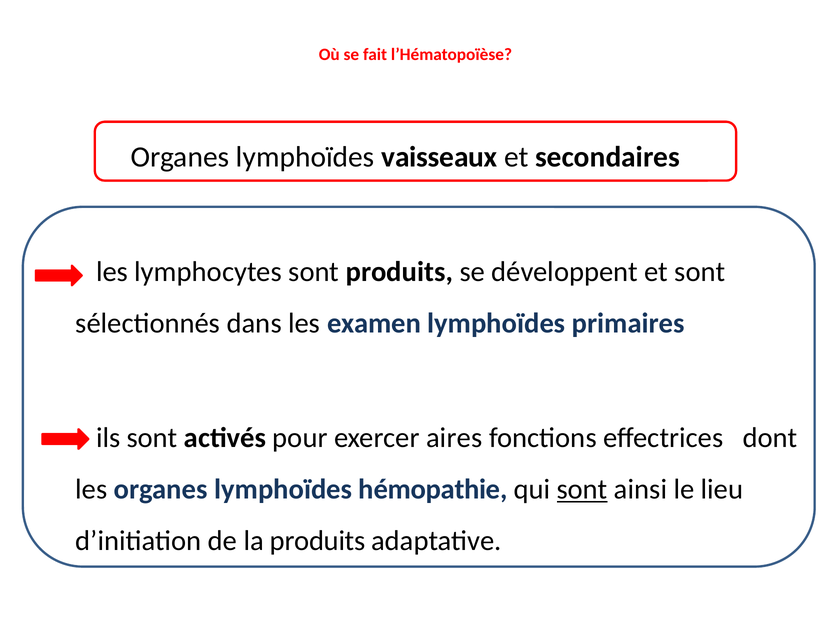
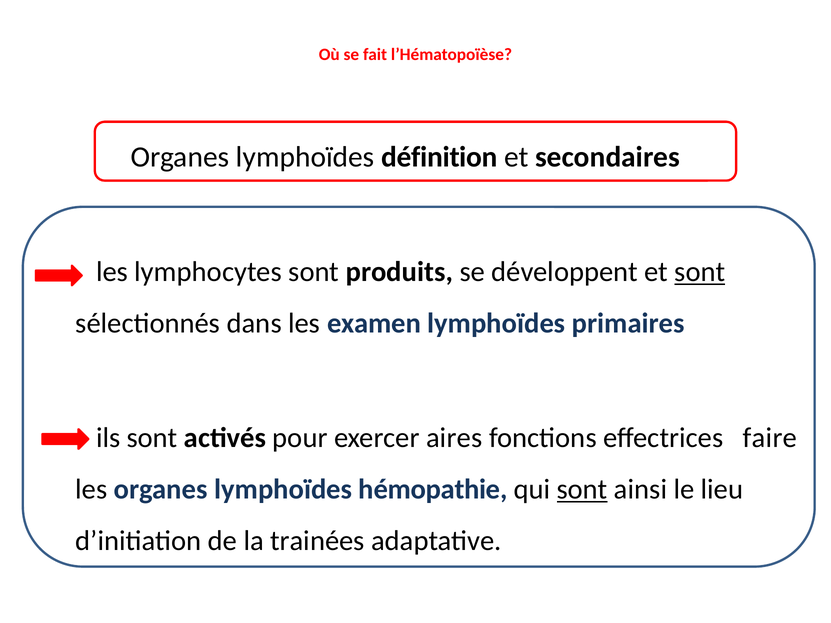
vaisseaux: vaisseaux -> définition
sont at (700, 272) underline: none -> present
dont: dont -> faire
la produits: produits -> trainées
